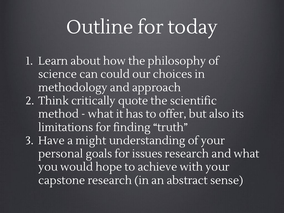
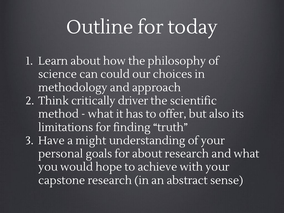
quote: quote -> driver
for issues: issues -> about
